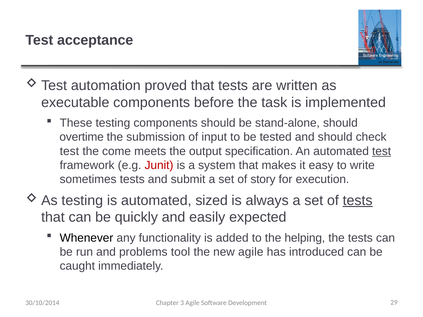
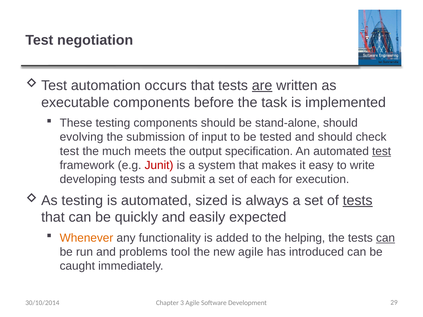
acceptance: acceptance -> negotiation
proved: proved -> occurs
are underline: none -> present
overtime: overtime -> evolving
come: come -> much
sometimes: sometimes -> developing
story: story -> each
Whenever colour: black -> orange
can at (386, 238) underline: none -> present
